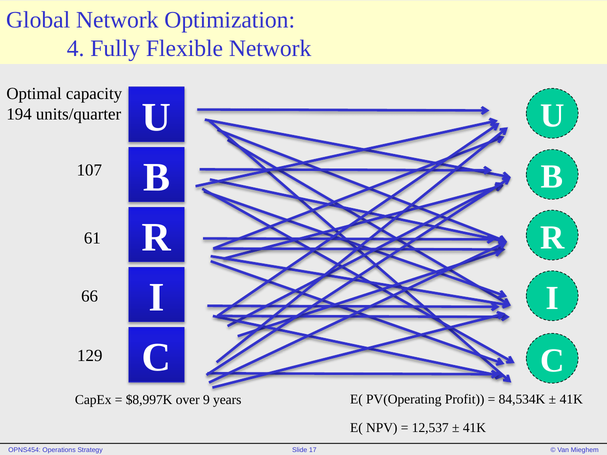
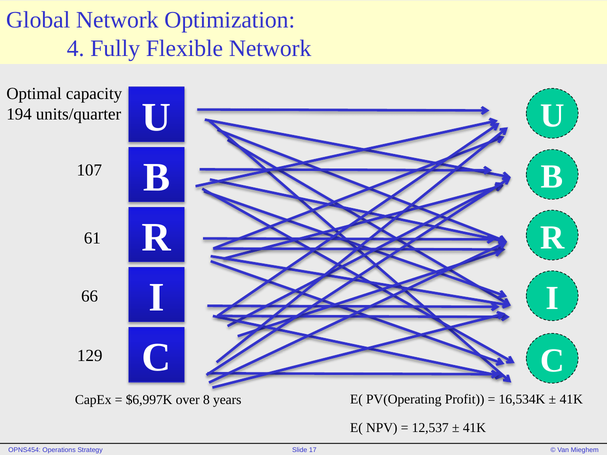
$8,997K: $8,997K -> $6,997K
9: 9 -> 8
84,534K: 84,534K -> 16,534K
